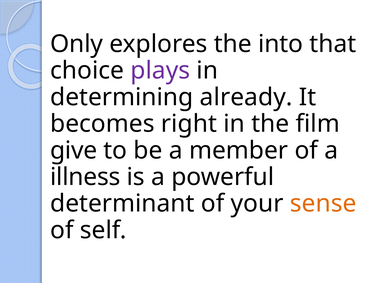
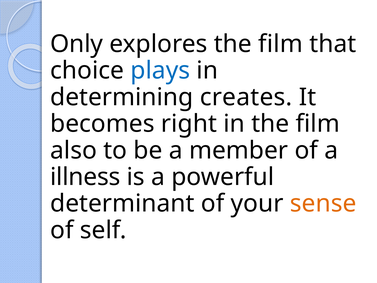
explores the into: into -> film
plays colour: purple -> blue
already: already -> creates
give: give -> also
